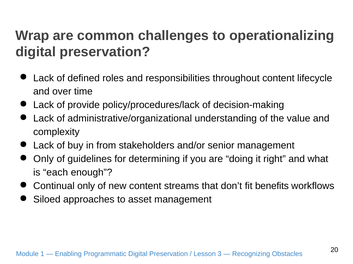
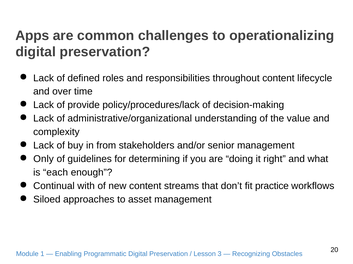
Wrap: Wrap -> Apps
Continual only: only -> with
benefits: benefits -> practice
